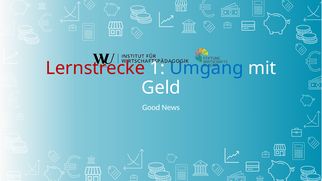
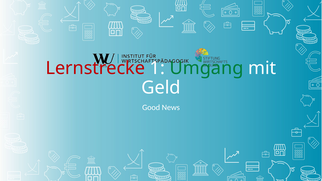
Umgang colour: blue -> green
